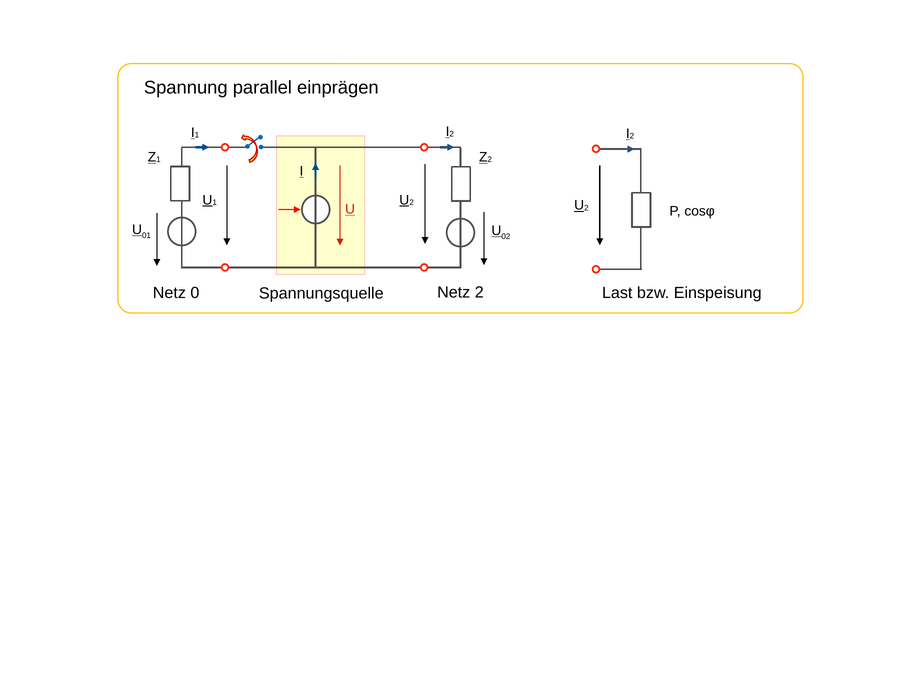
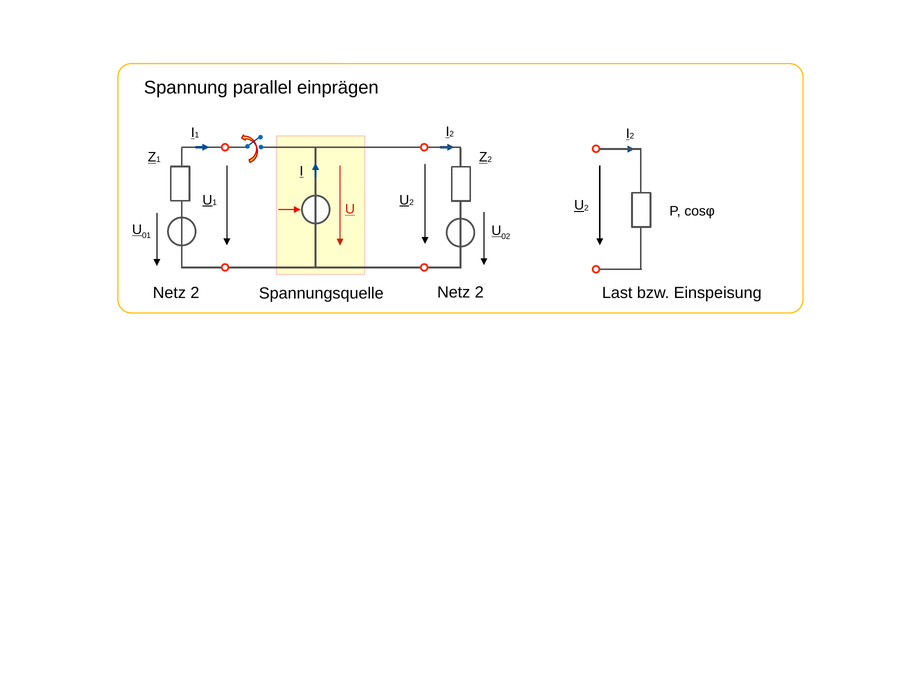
0 at (195, 293): 0 -> 2
